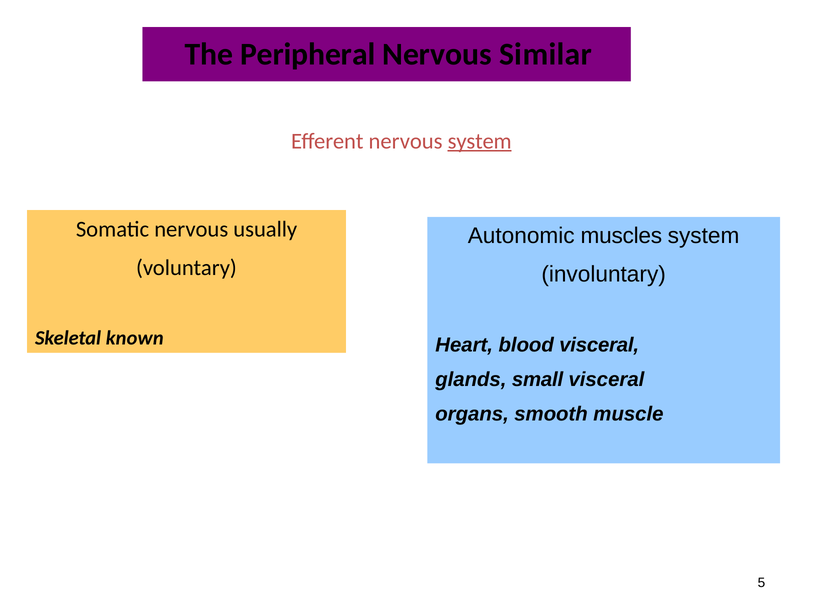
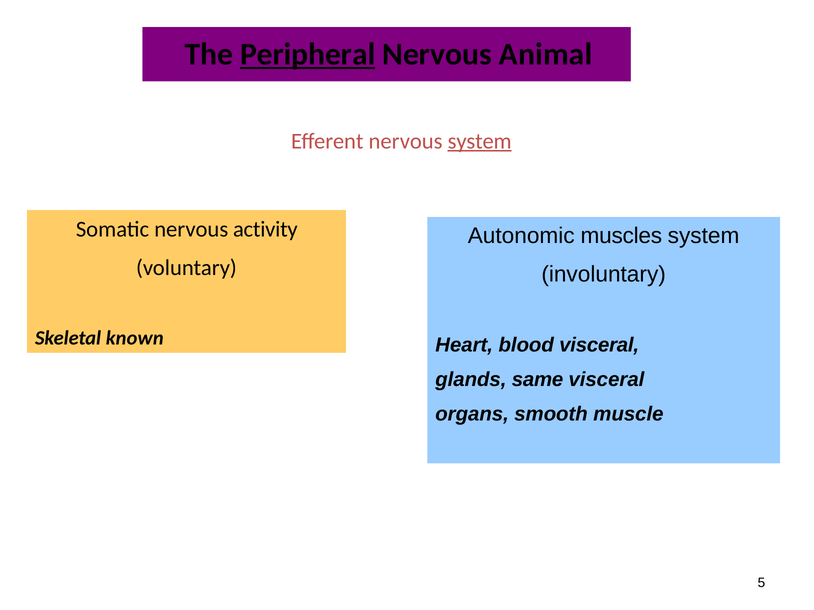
Peripheral underline: none -> present
Similar: Similar -> Animal
usually: usually -> activity
small: small -> same
